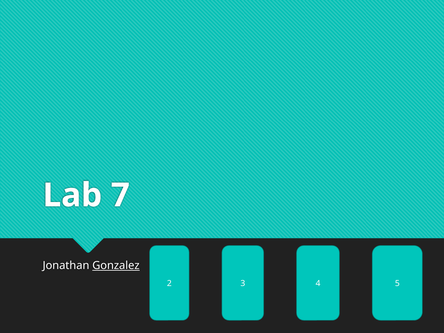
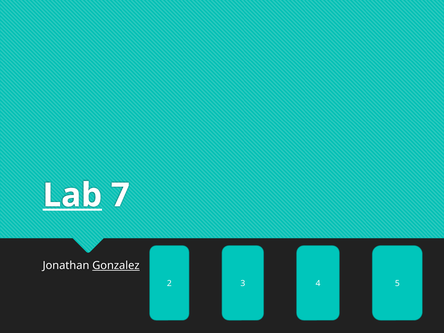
Lab underline: none -> present
